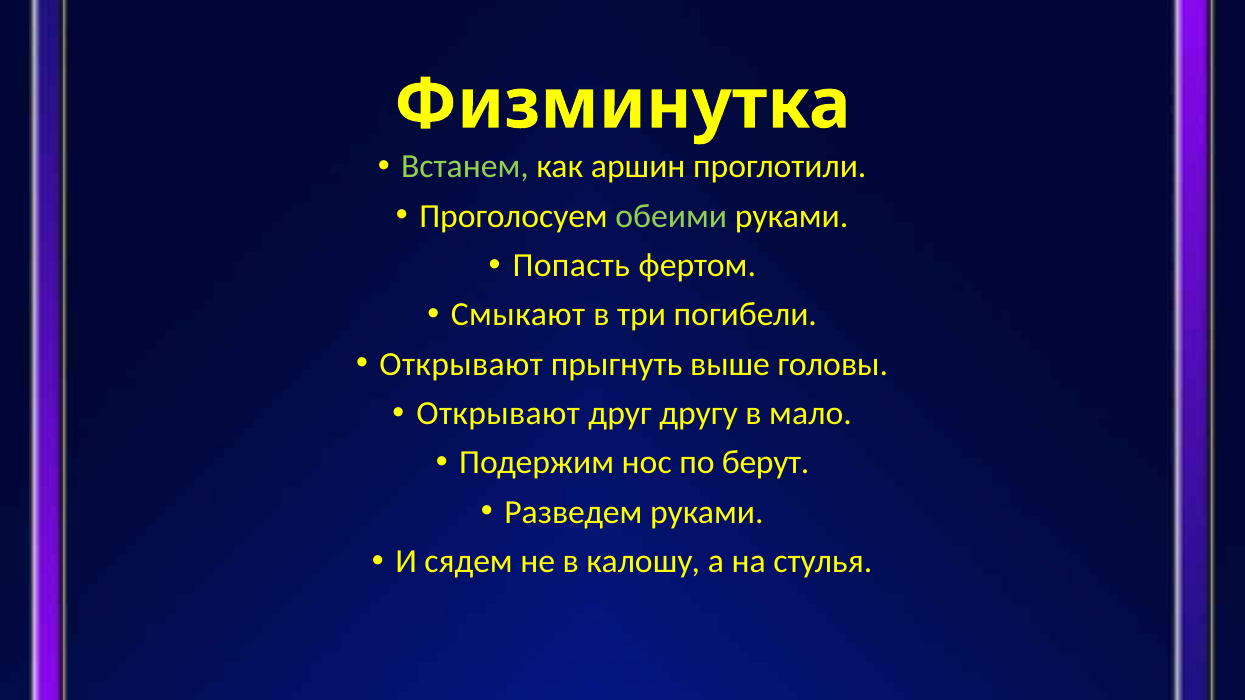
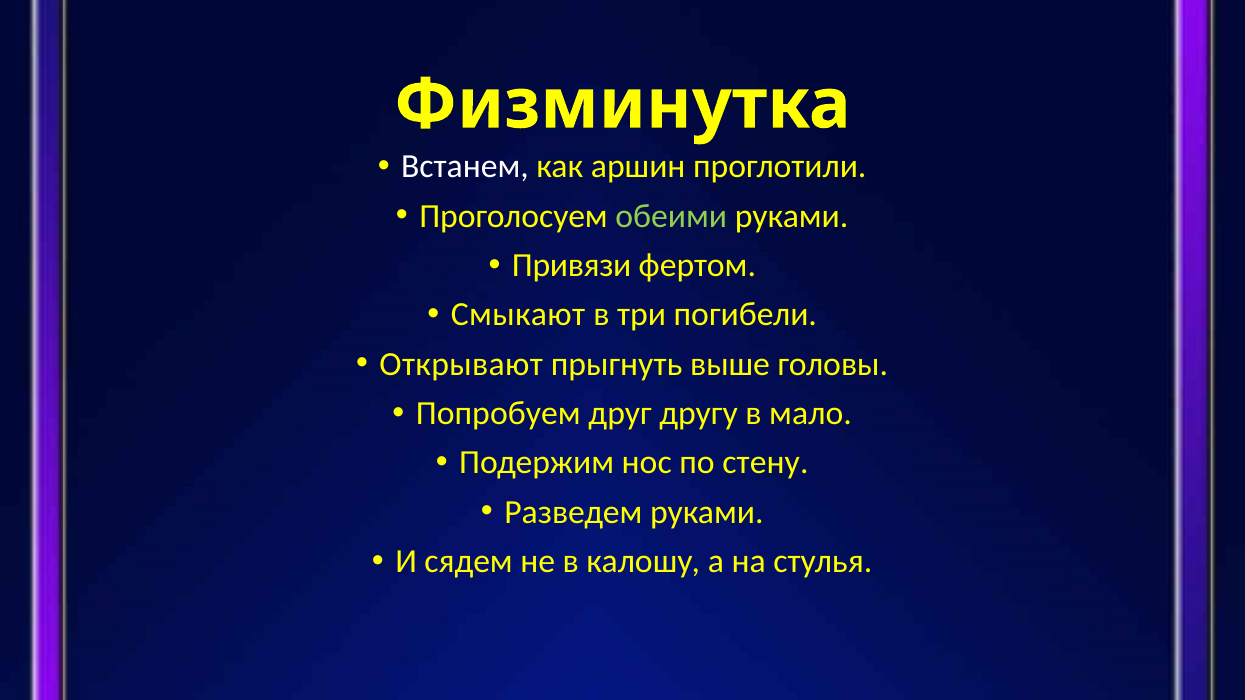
Встанем colour: light green -> white
Попасть: Попасть -> Привязи
Открывают at (498, 414): Открывают -> Попробуем
берут: берут -> стену
